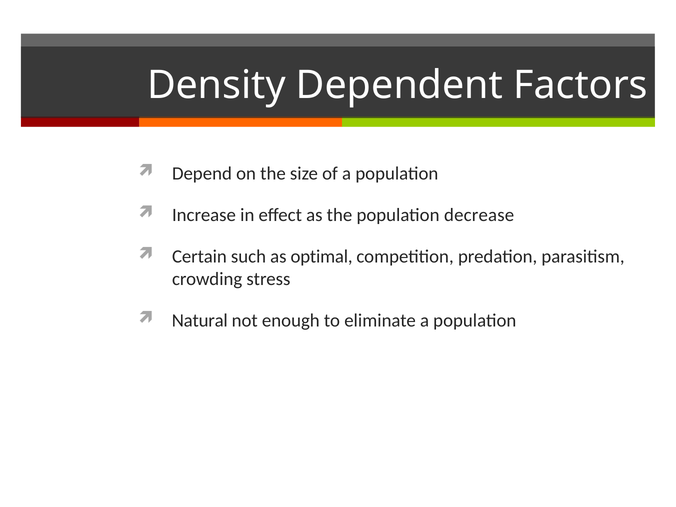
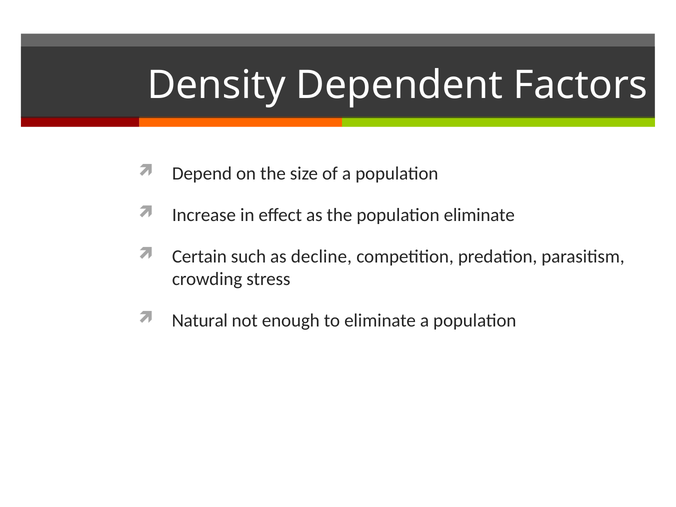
population decrease: decrease -> eliminate
optimal: optimal -> decline
